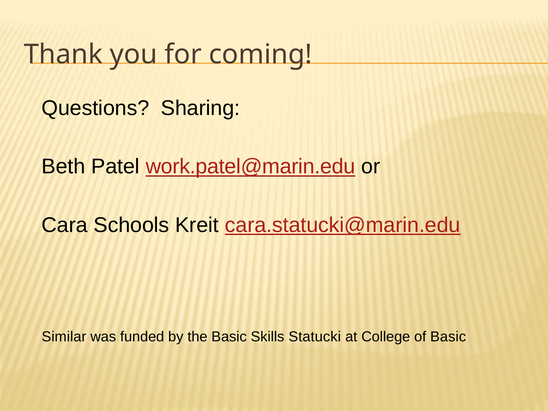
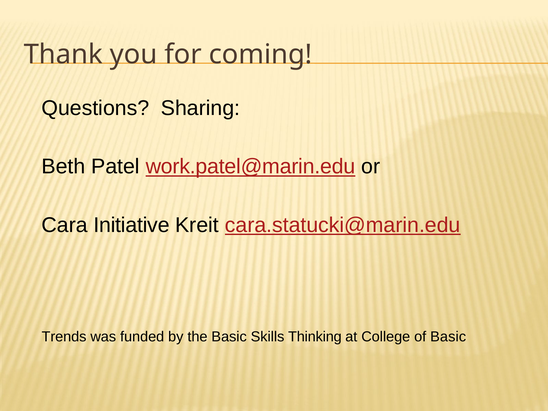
Schools: Schools -> Initiative
Similar: Similar -> Trends
Statucki: Statucki -> Thinking
